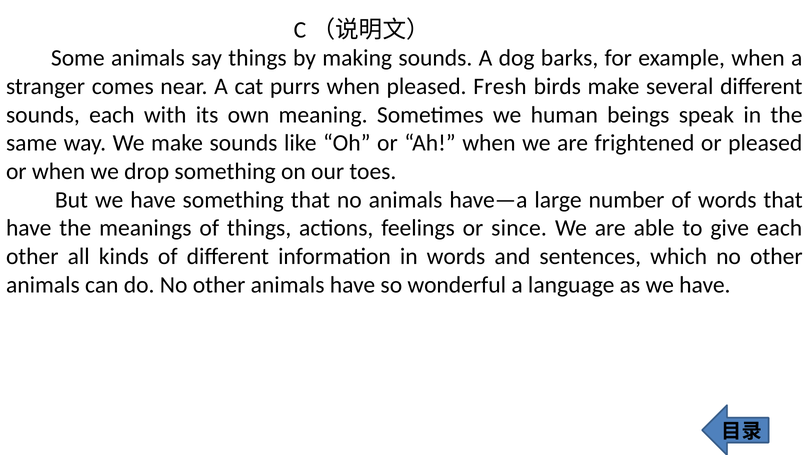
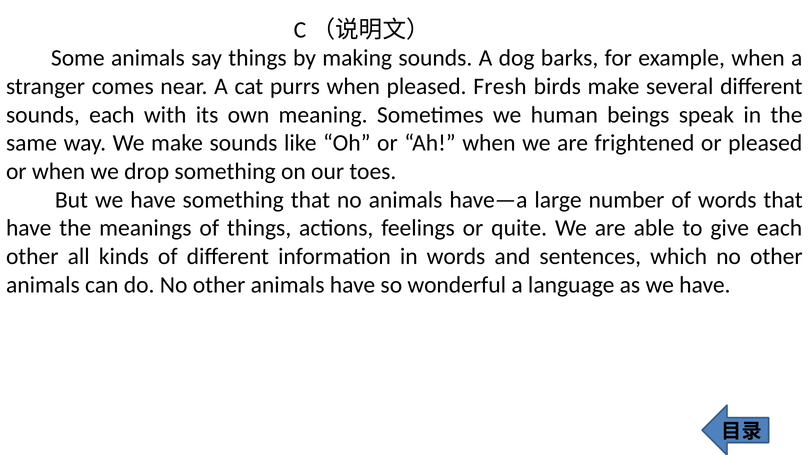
since: since -> quite
